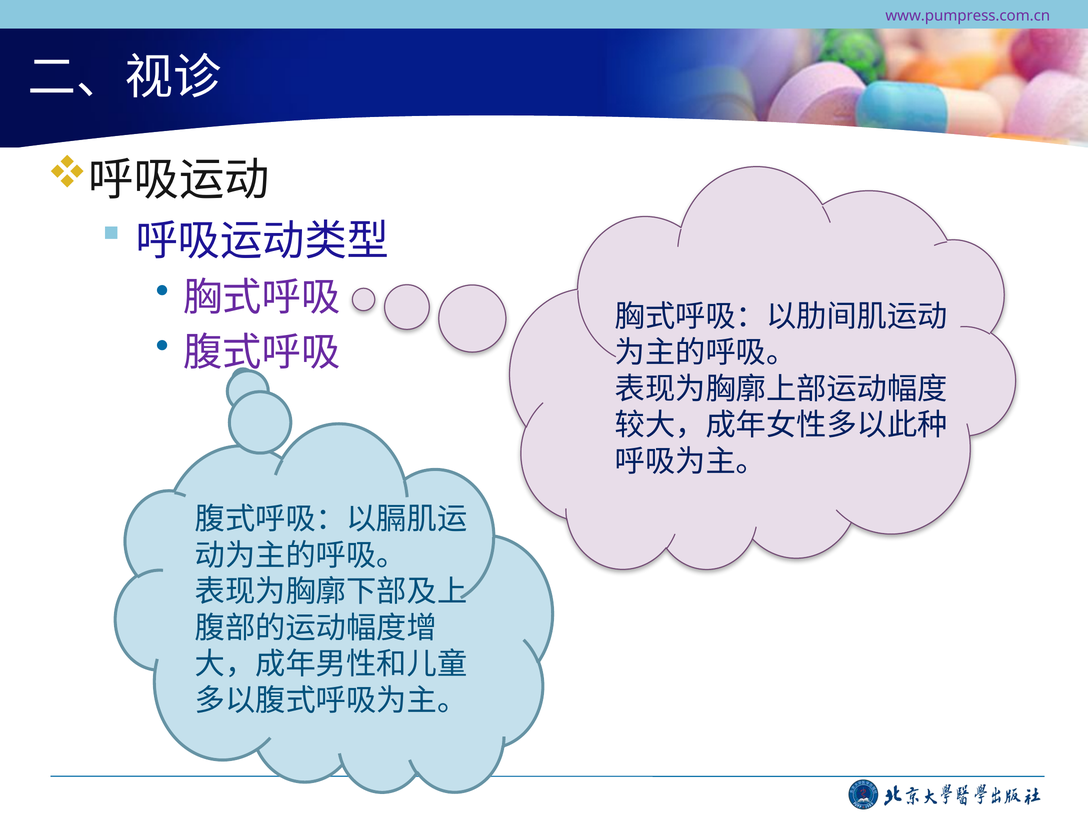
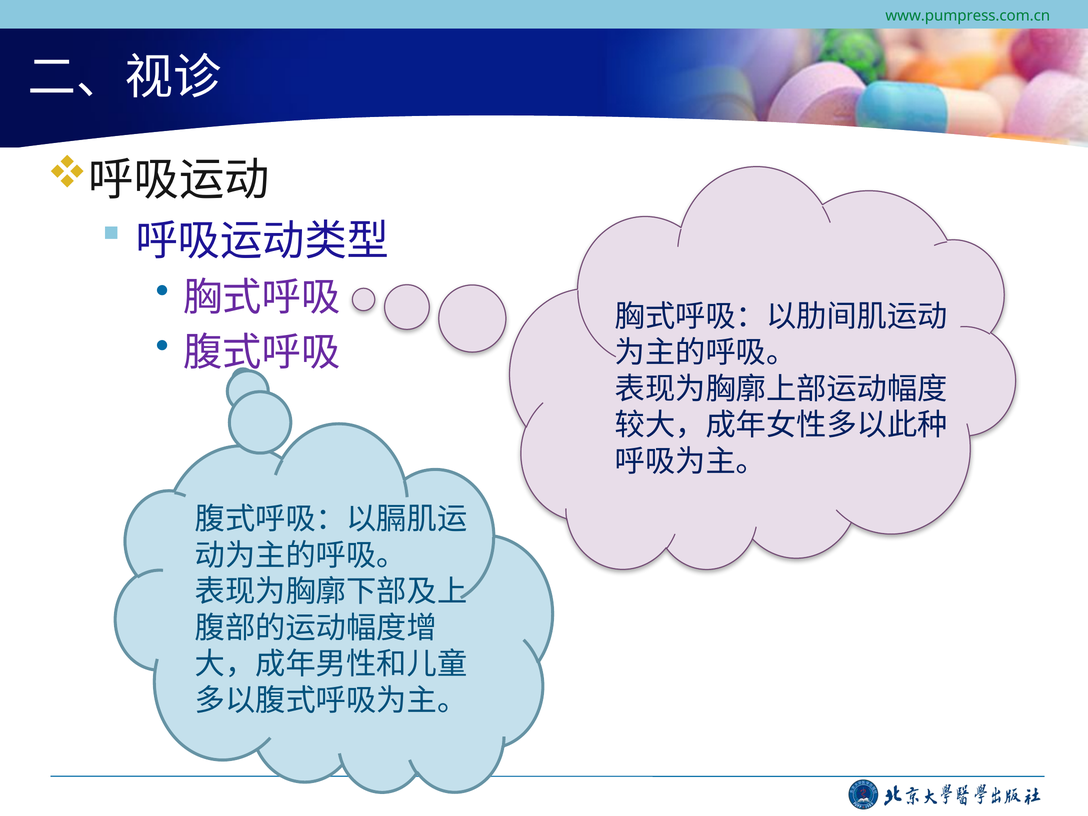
www.pumpress.com.cn colour: purple -> green
